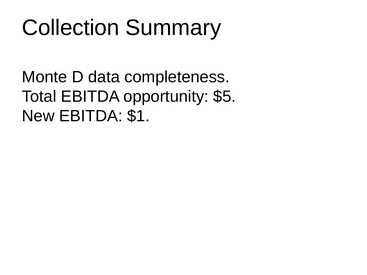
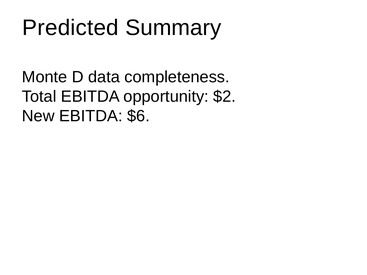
Collection: Collection -> Predicted
$5: $5 -> $2
$1: $1 -> $6
